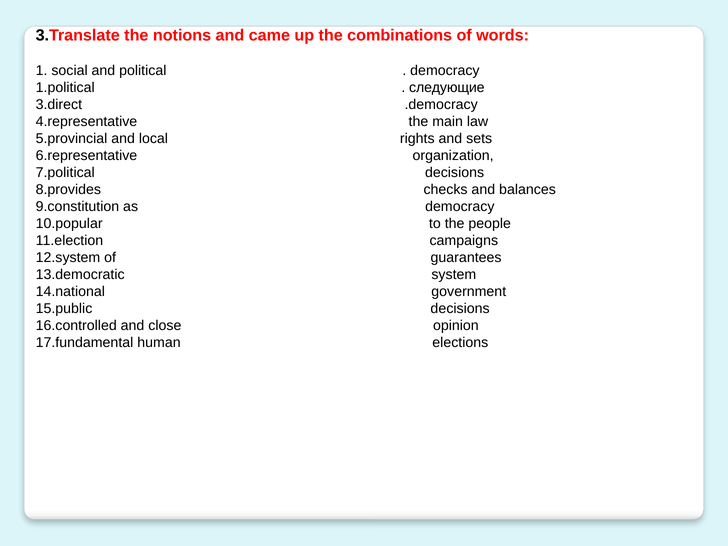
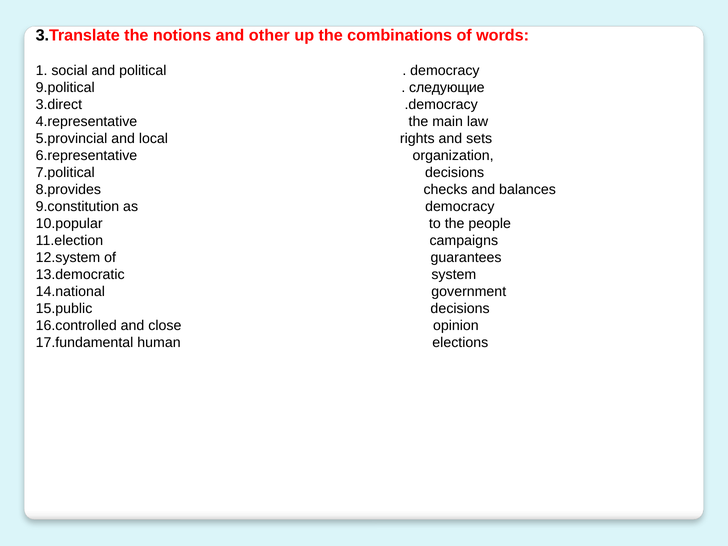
came: came -> other
1.political: 1.political -> 9.political
